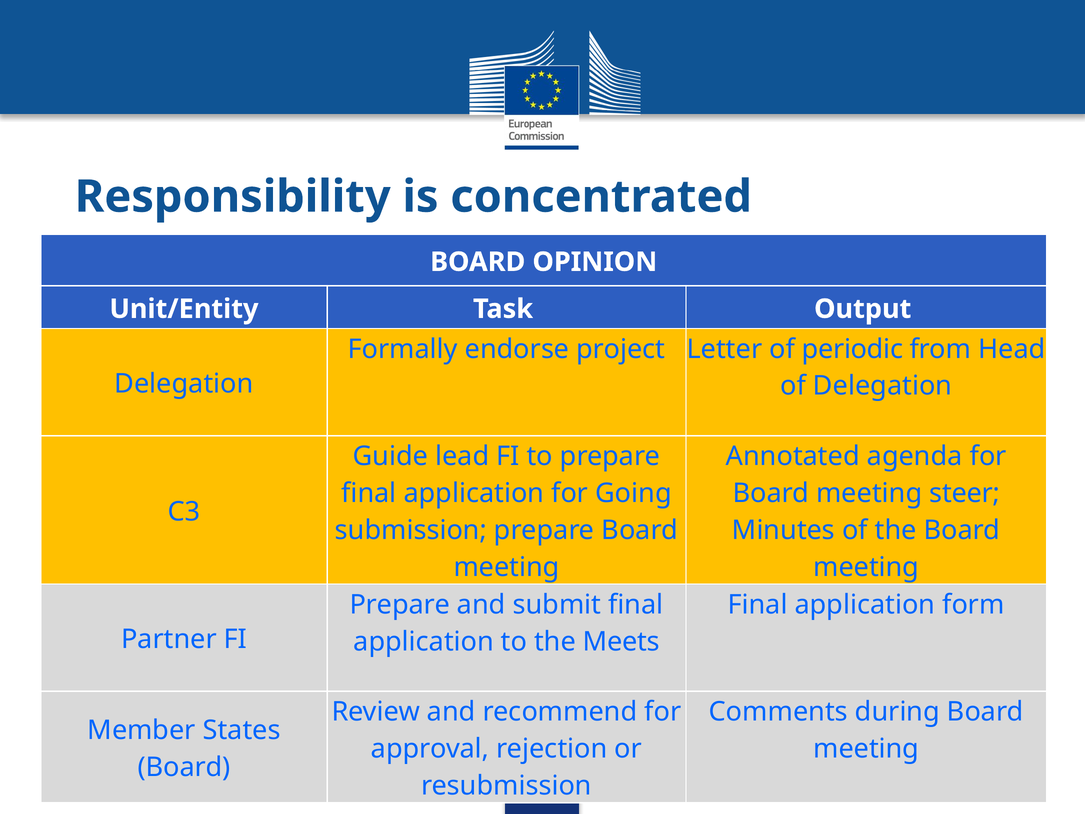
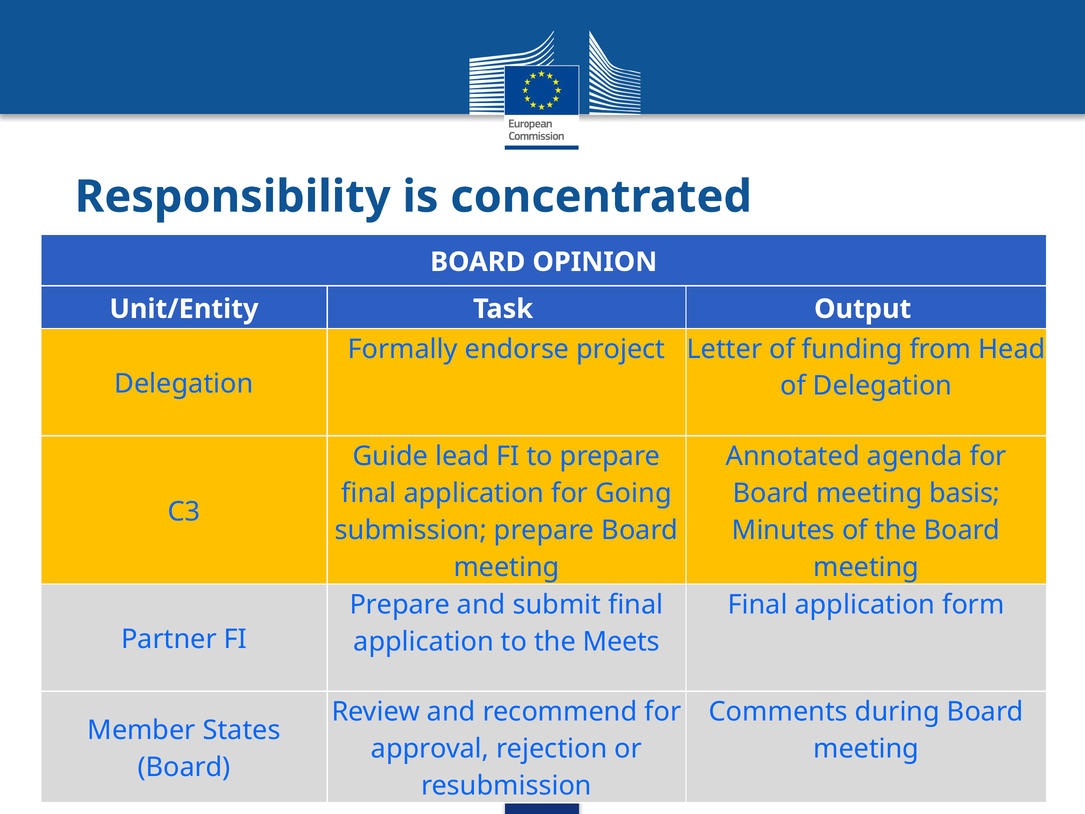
periodic: periodic -> funding
steer: steer -> basis
